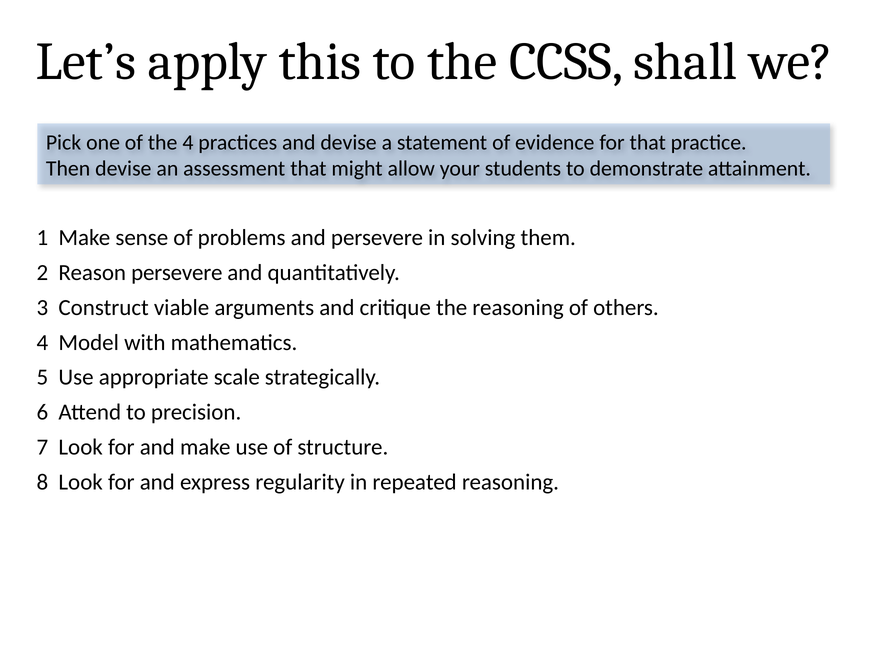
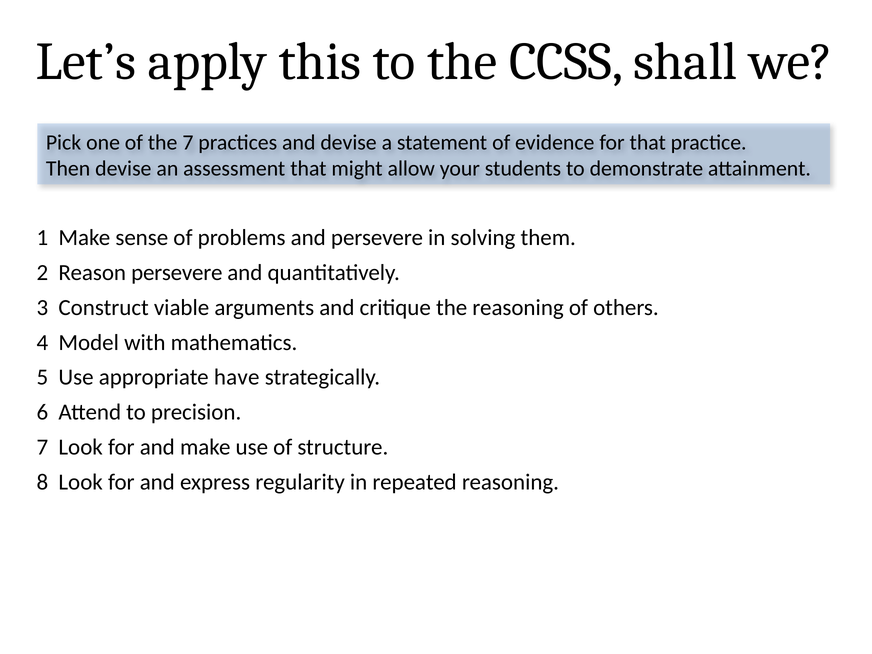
the 4: 4 -> 7
scale: scale -> have
